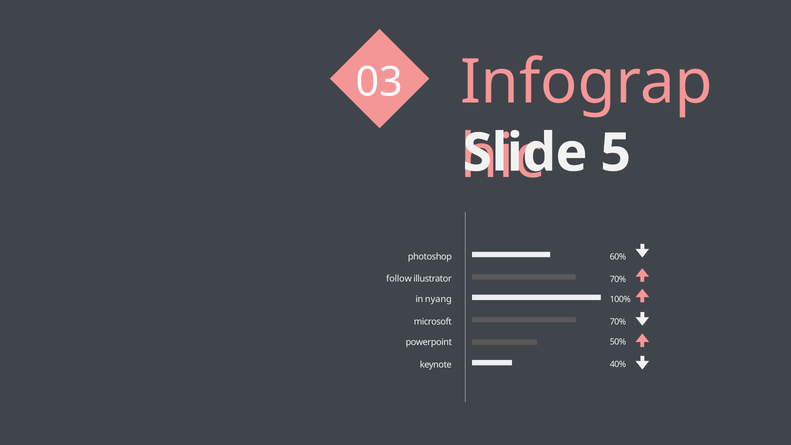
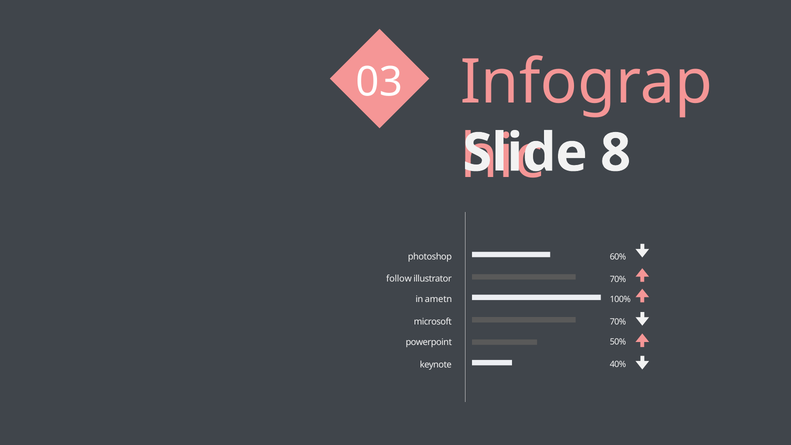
5: 5 -> 8
nyang: nyang -> ametn
